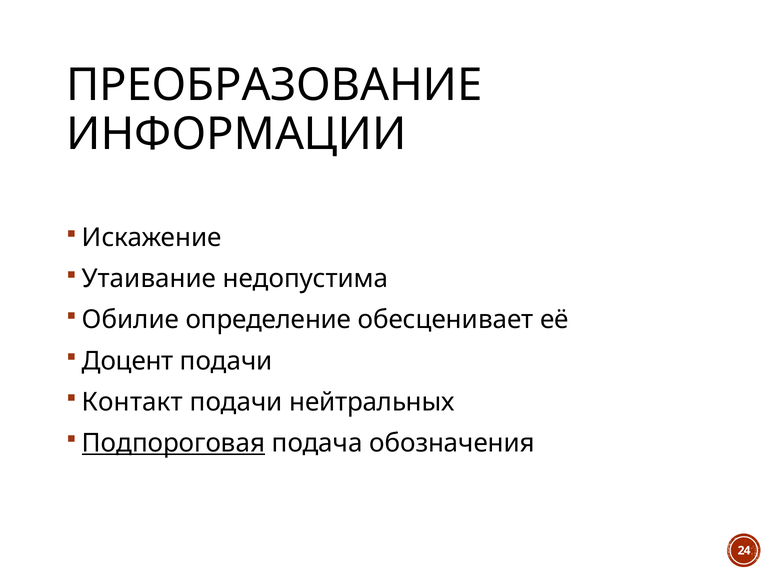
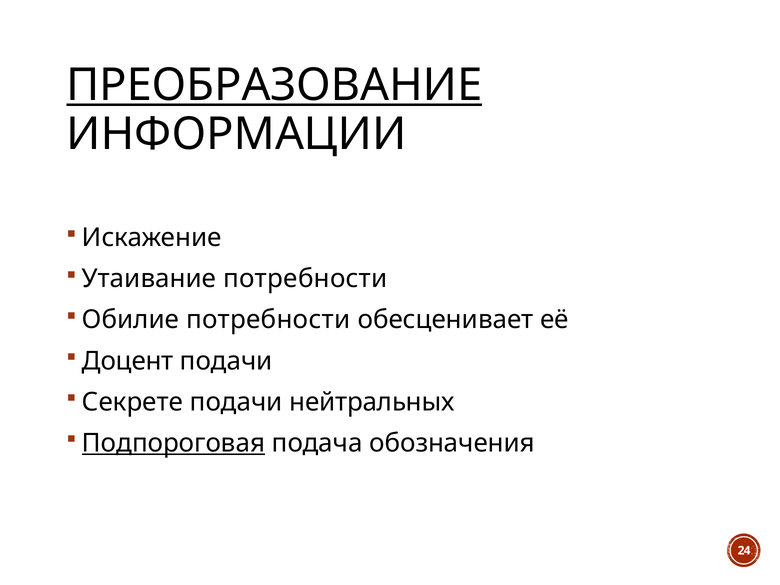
ПРЕОБРАЗОВАНИЕ underline: none -> present
Утаивание недопустима: недопустима -> потребности
Обилие определение: определение -> потребности
Контакт: Контакт -> Секрете
